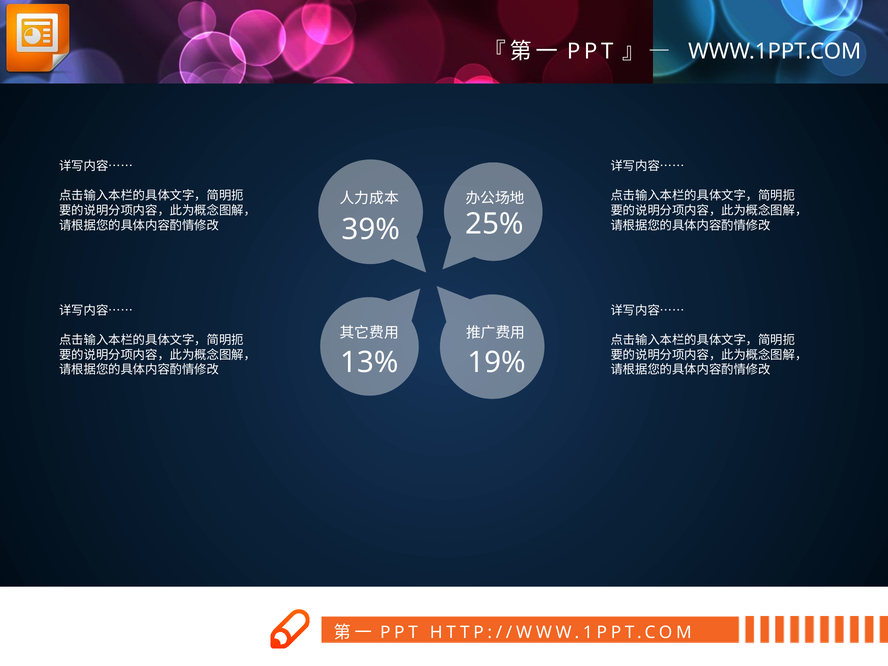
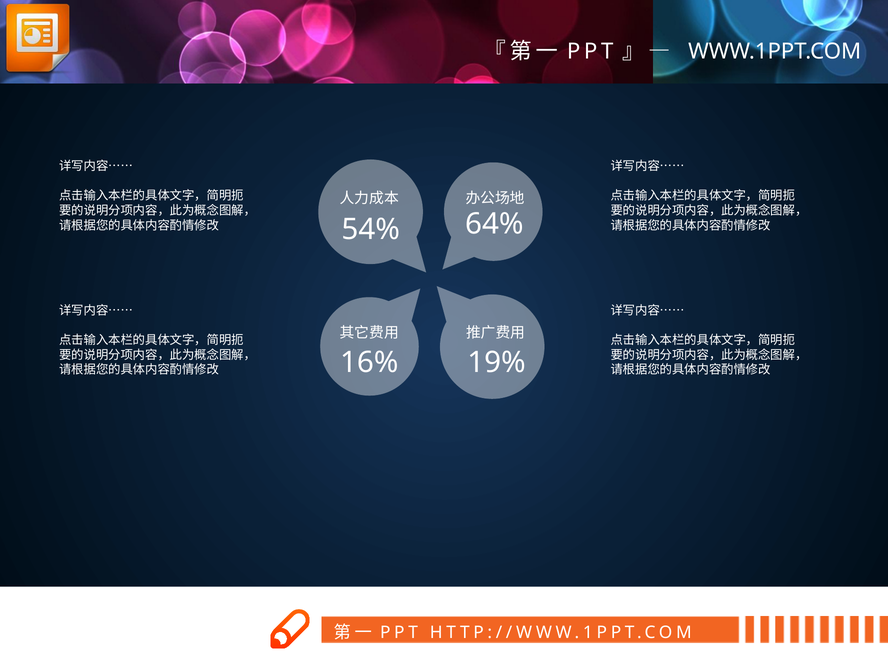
25%: 25% -> 64%
39%: 39% -> 54%
13%: 13% -> 16%
